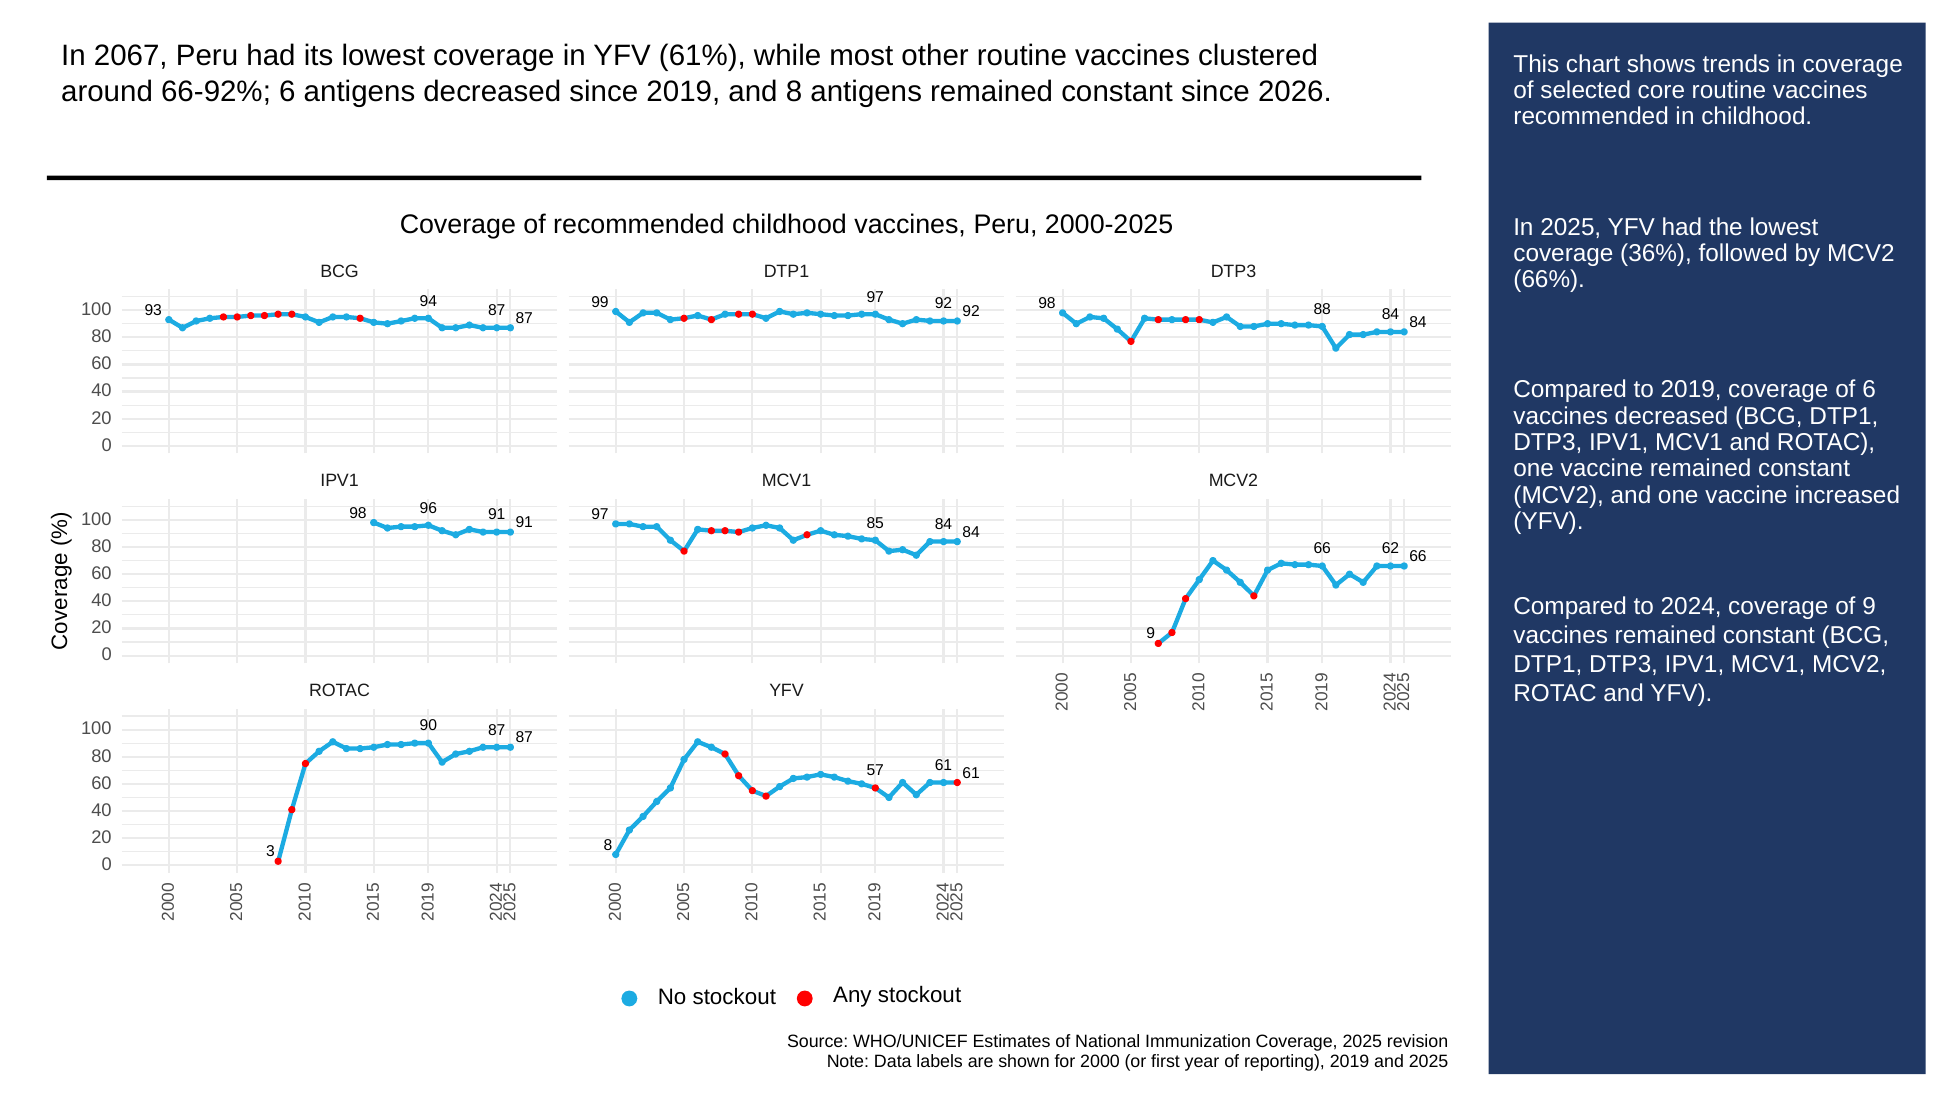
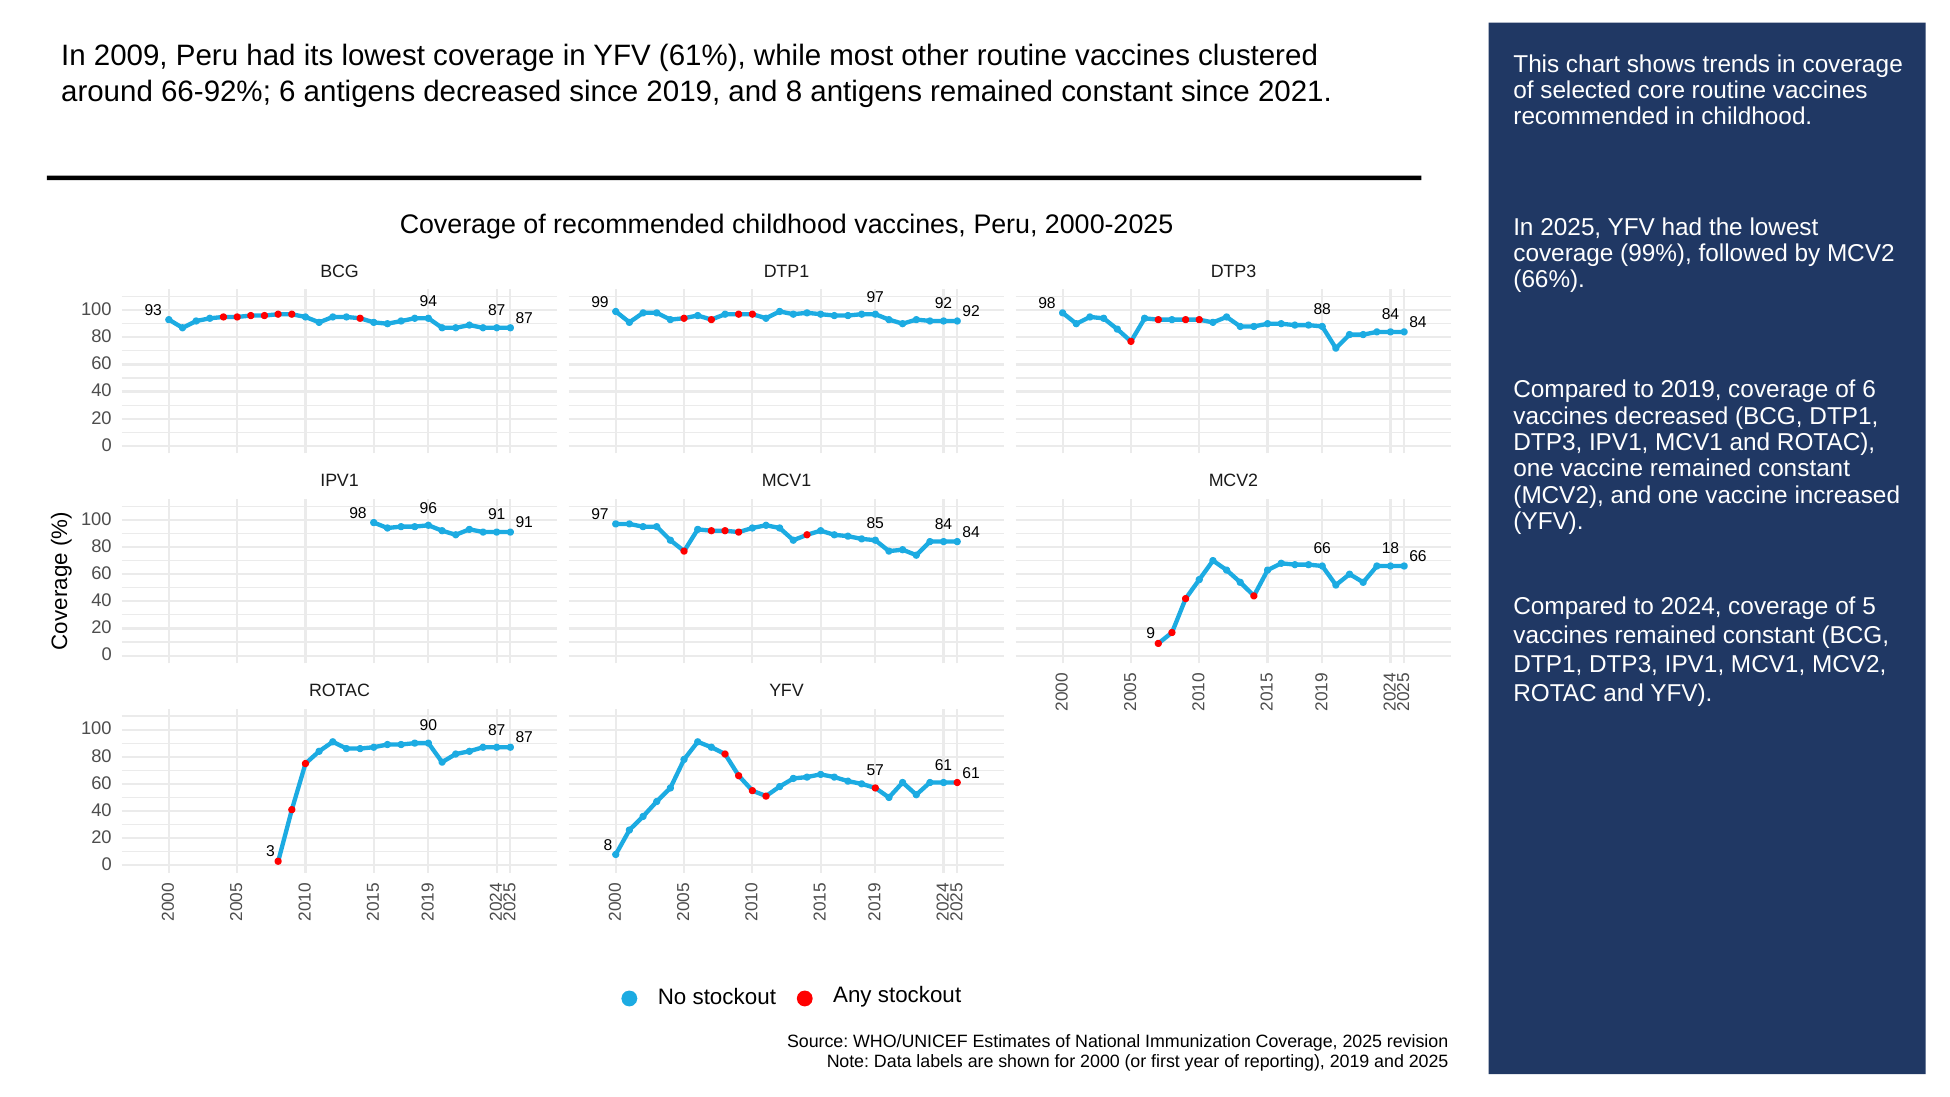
2067: 2067 -> 2009
2026: 2026 -> 2021
36%: 36% -> 99%
62: 62 -> 18
of 9: 9 -> 5
